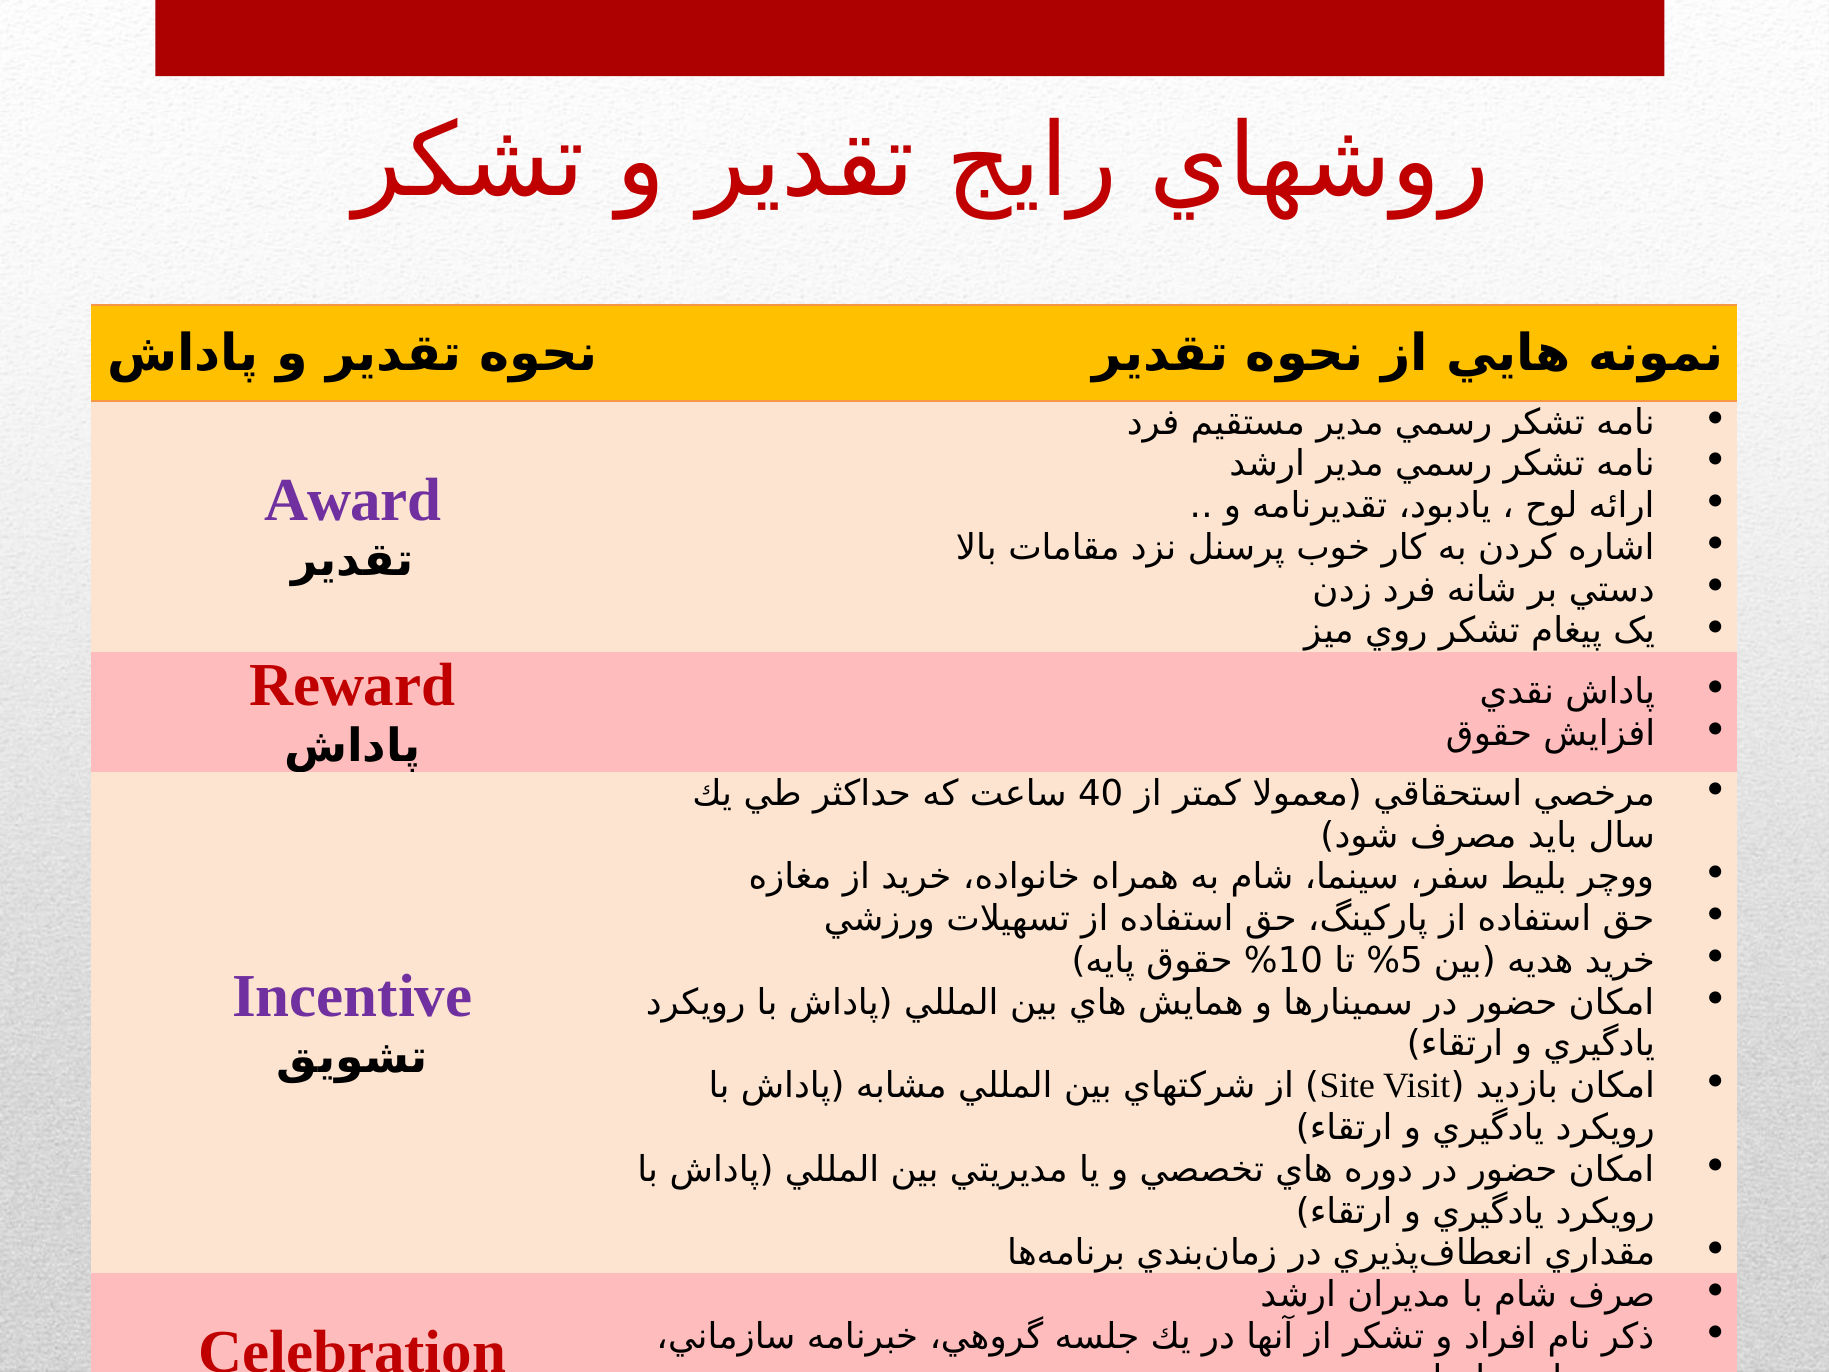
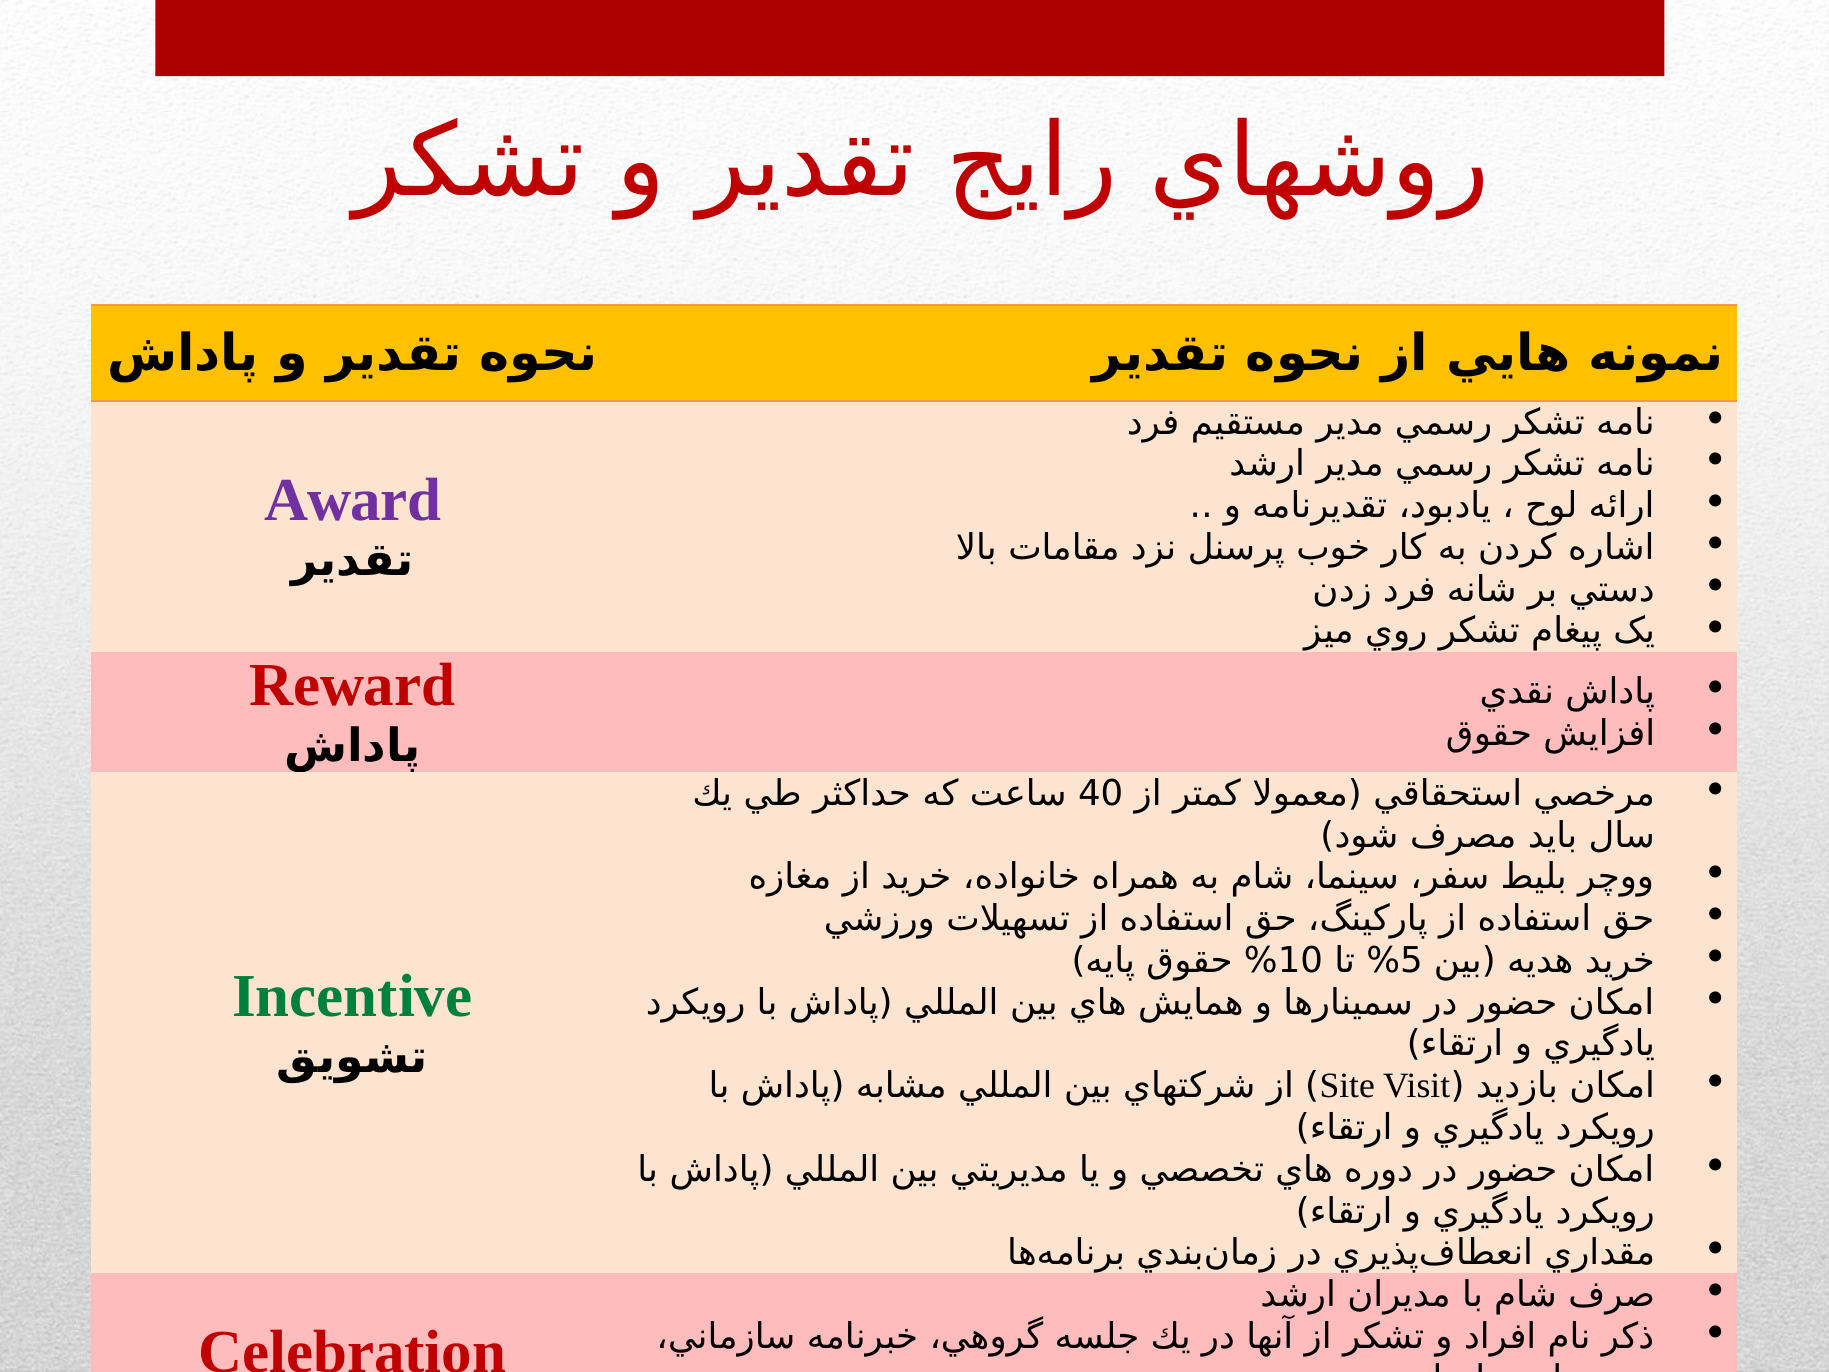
Incentive colour: purple -> green
